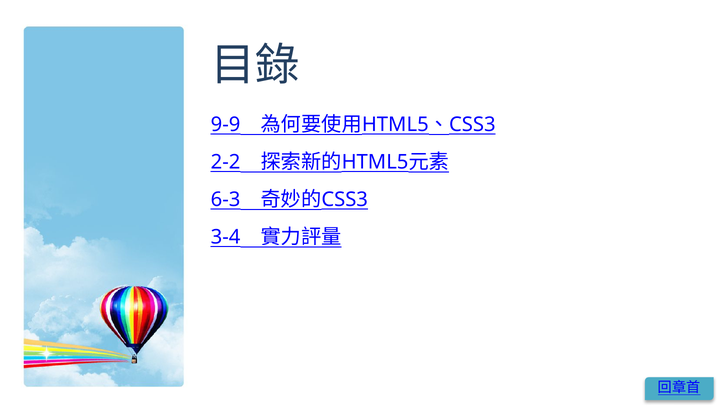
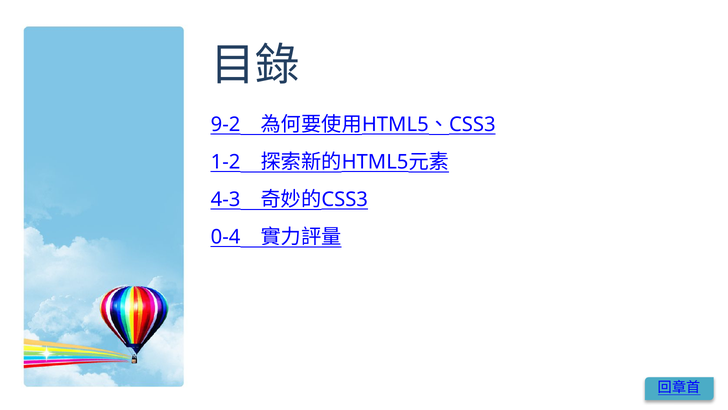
9-9: 9-9 -> 9-2
2-2: 2-2 -> 1-2
6-3: 6-3 -> 4-3
3-4: 3-4 -> 0-4
